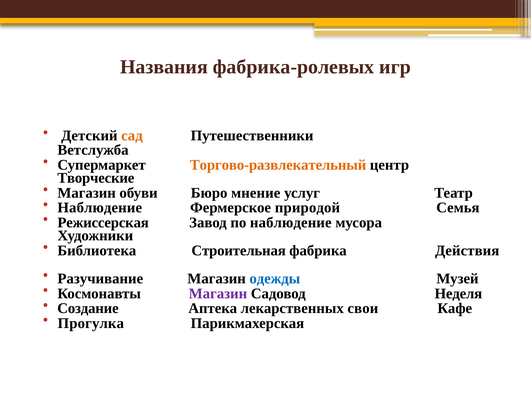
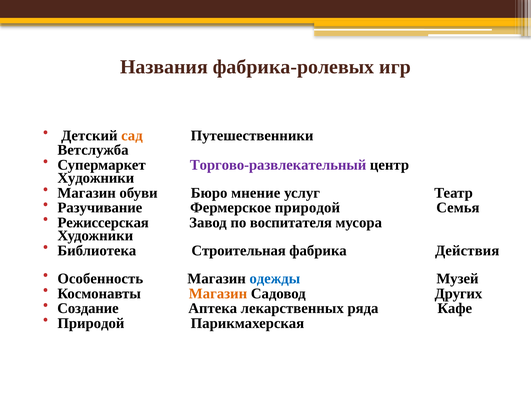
Торгово-развлекательный colour: orange -> purple
Творческие at (96, 178): Творческие -> Художники
Наблюдение at (100, 207): Наблюдение -> Разучивание
по наблюдение: наблюдение -> воспитателя
Разучивание: Разучивание -> Особенность
Магазин at (218, 293) colour: purple -> orange
Неделя: Неделя -> Других
свои: свои -> ряда
Прогулка at (91, 323): Прогулка -> Природой
